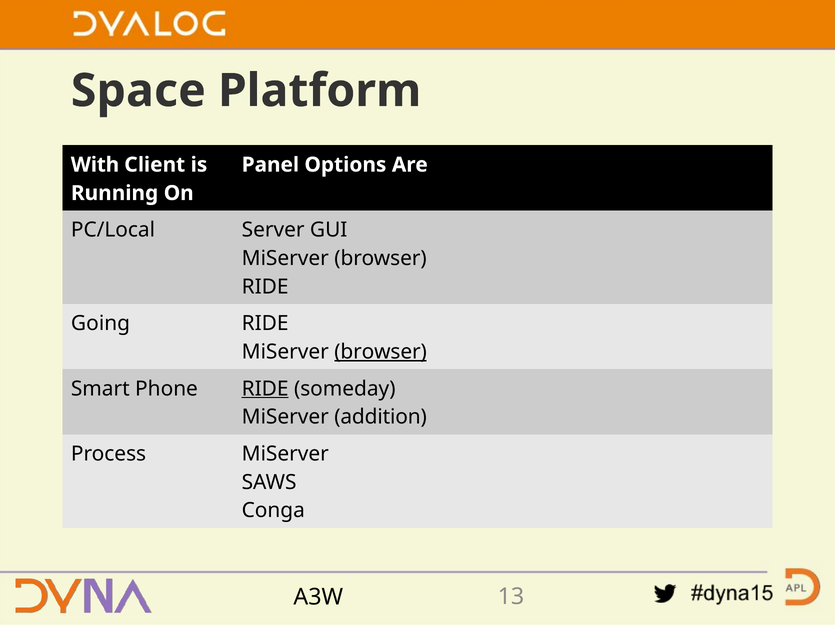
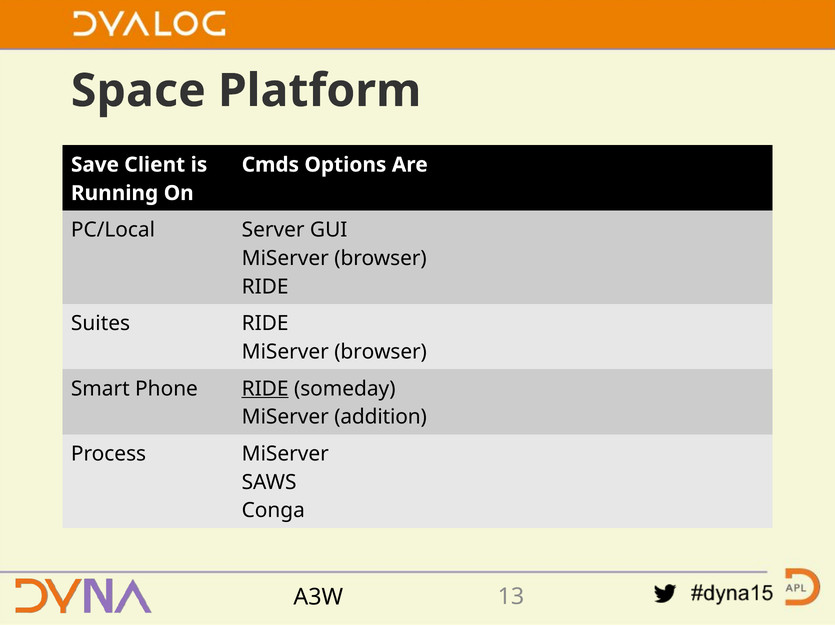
With: With -> Save
Panel: Panel -> Cmds
Going: Going -> Suites
browser at (381, 352) underline: present -> none
